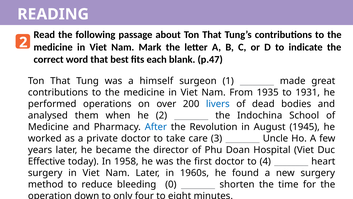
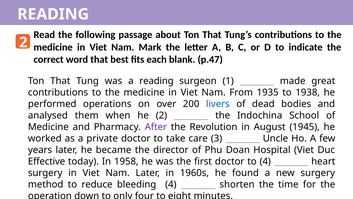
a himself: himself -> reading
1931: 1931 -> 1938
After colour: blue -> purple
bleeding 0: 0 -> 4
